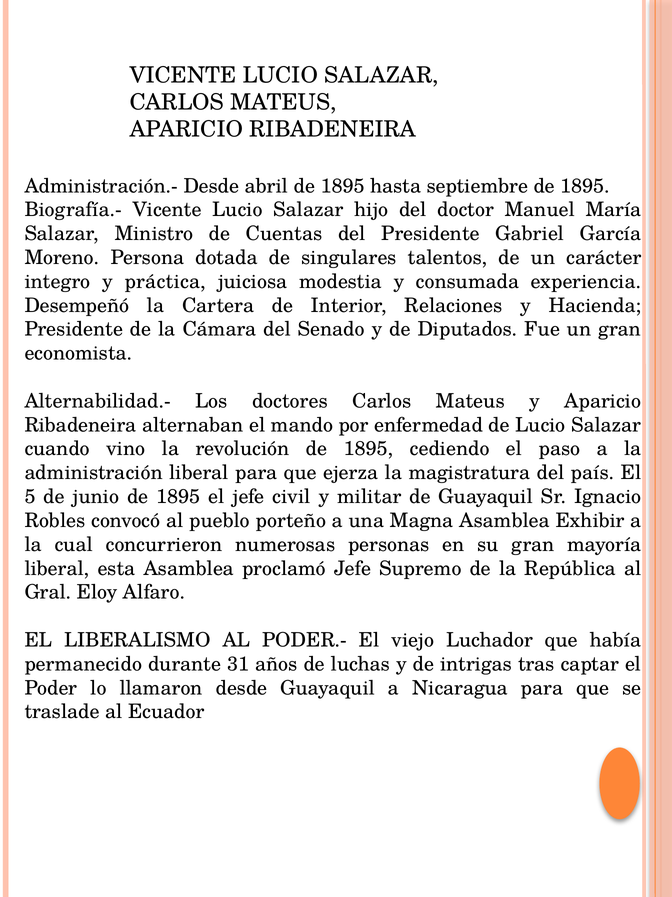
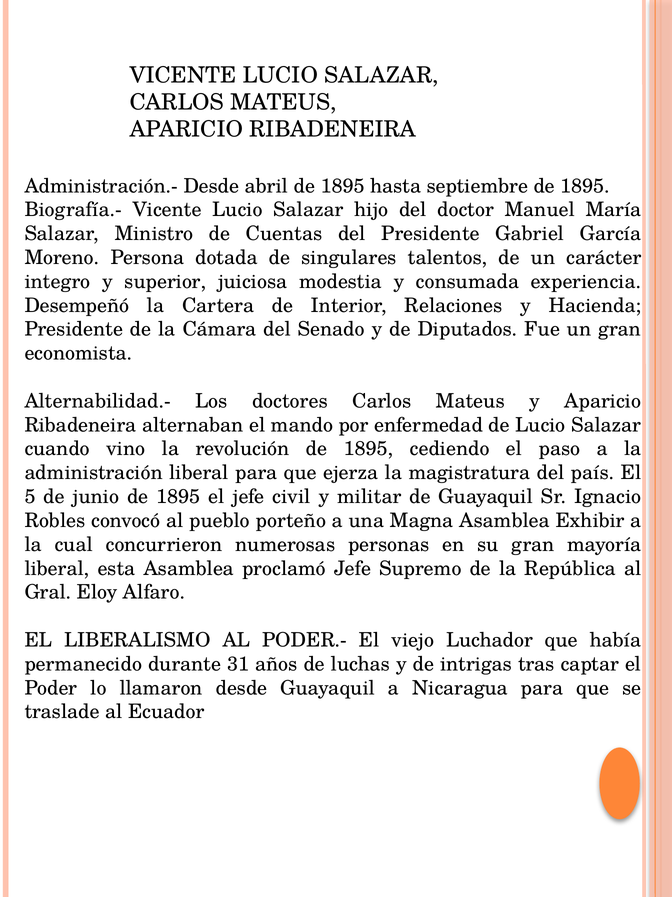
práctica: práctica -> superior
